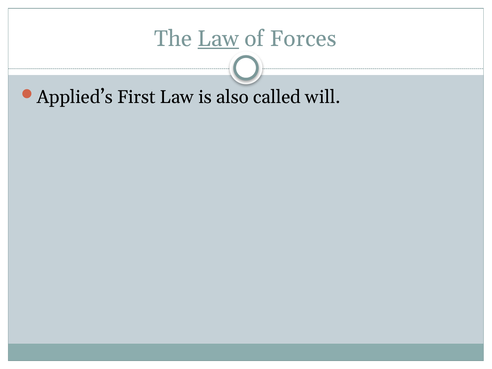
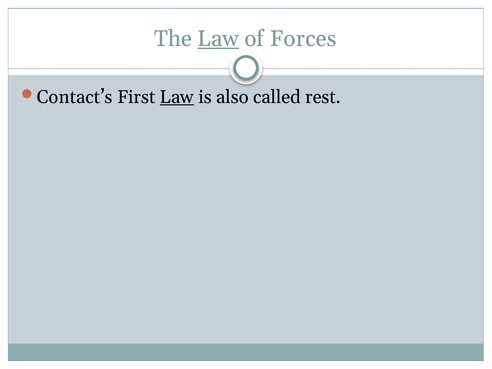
Applied’s: Applied’s -> Contact’s
Law at (177, 97) underline: none -> present
will: will -> rest
